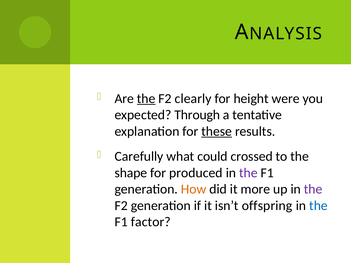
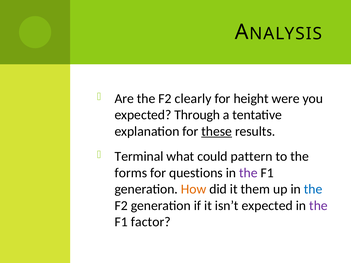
the at (146, 99) underline: present -> none
Carefully: Carefully -> Terminal
crossed: crossed -> pattern
shape: shape -> forms
produced: produced -> questions
more: more -> them
the at (313, 189) colour: purple -> blue
isn’t offspring: offspring -> expected
the at (318, 206) colour: blue -> purple
